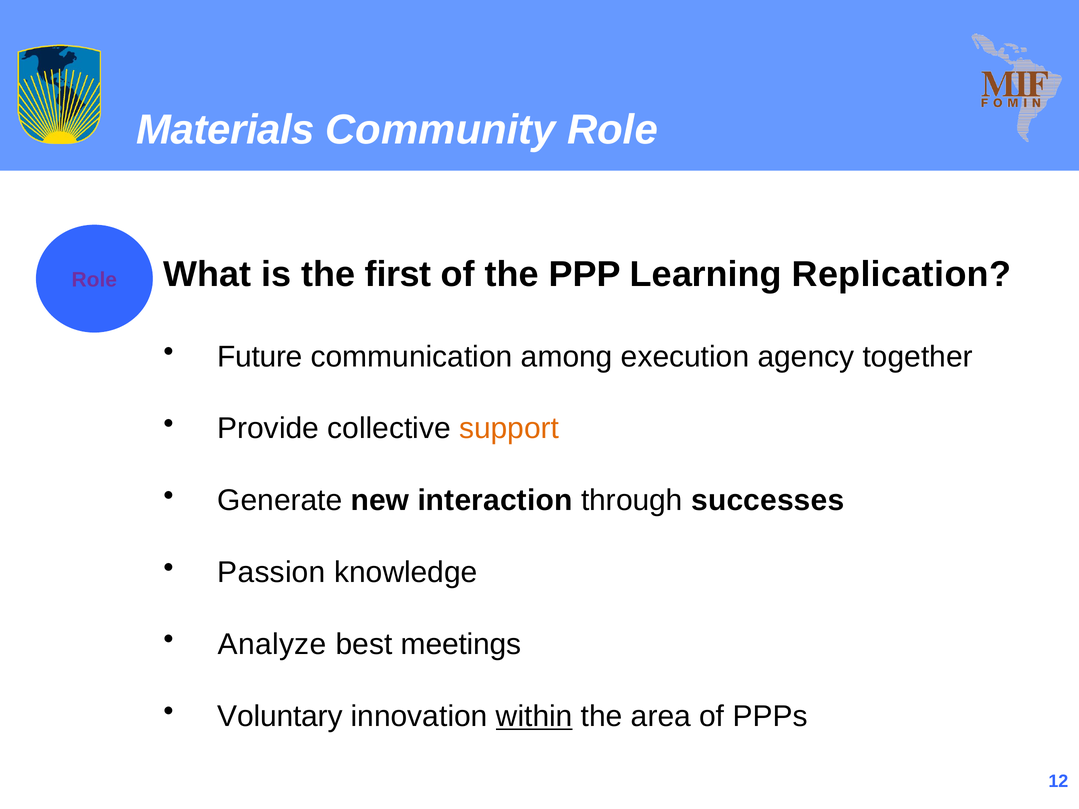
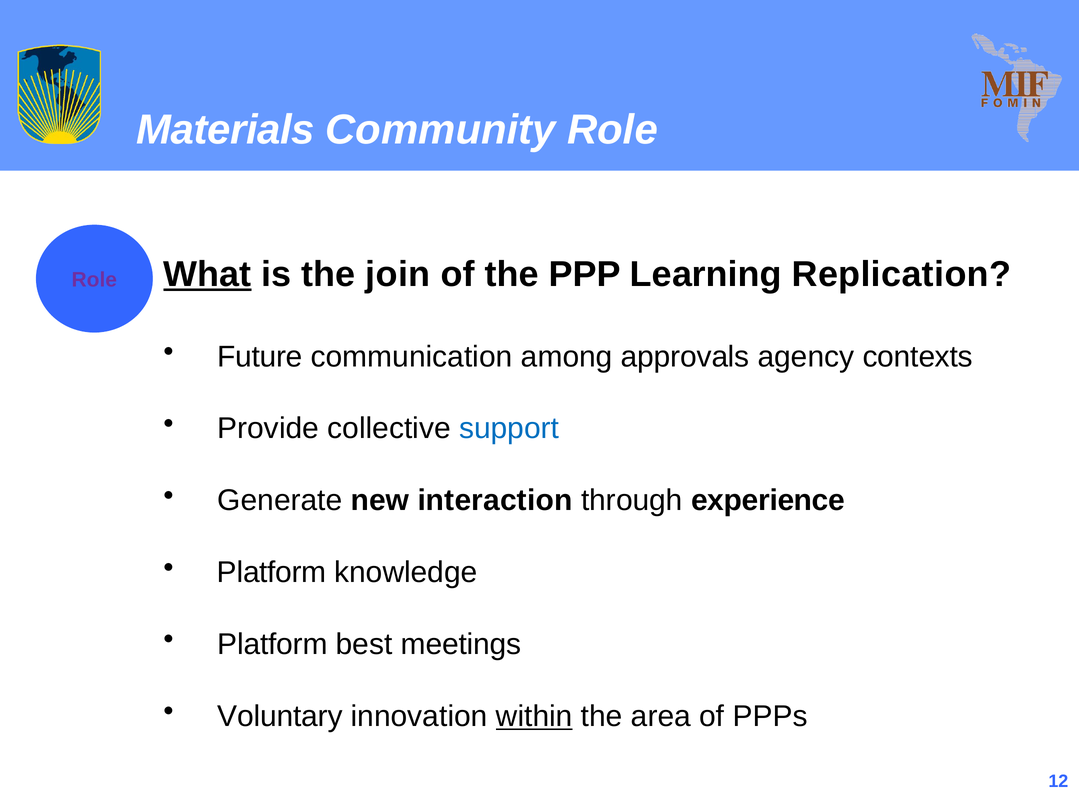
What underline: none -> present
first: first -> join
execution: execution -> approvals
together: together -> contexts
support colour: orange -> blue
successes: successes -> experience
Passion at (271, 573): Passion -> Platform
Analyze at (272, 645): Analyze -> Platform
